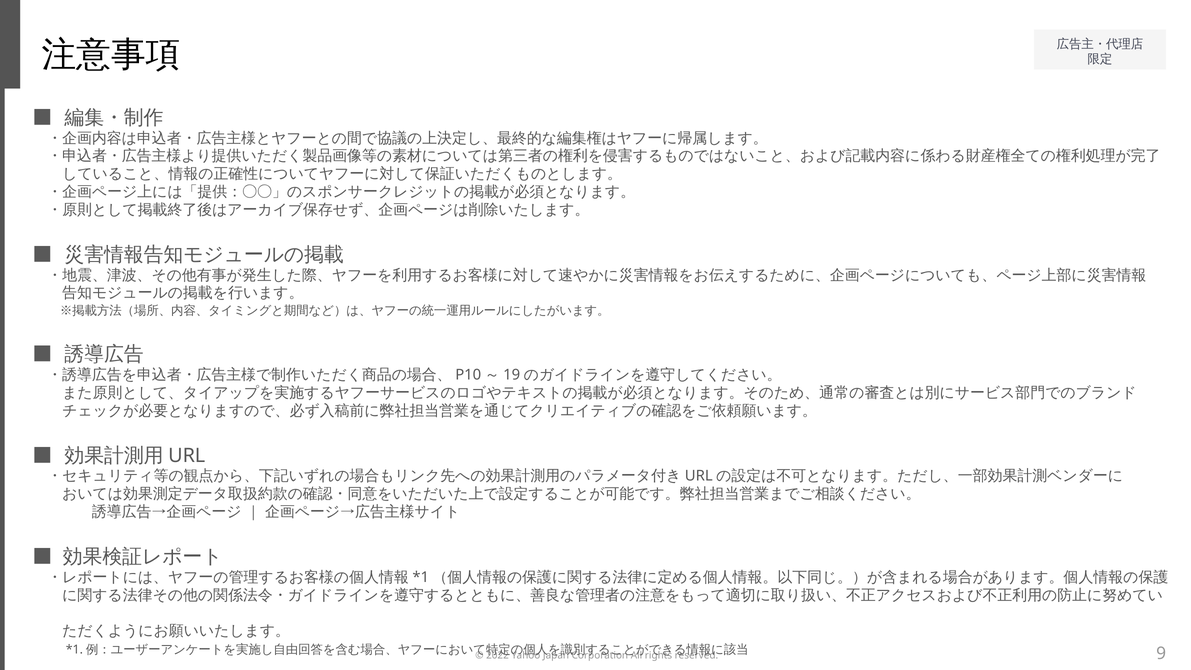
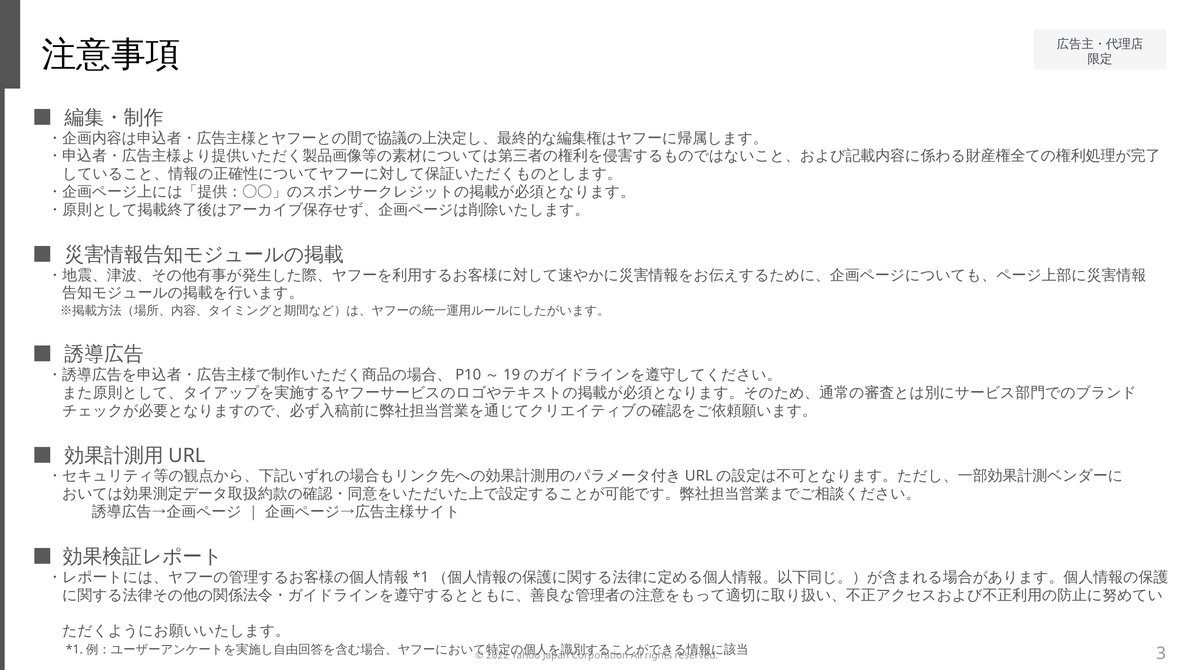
9: 9 -> 3
